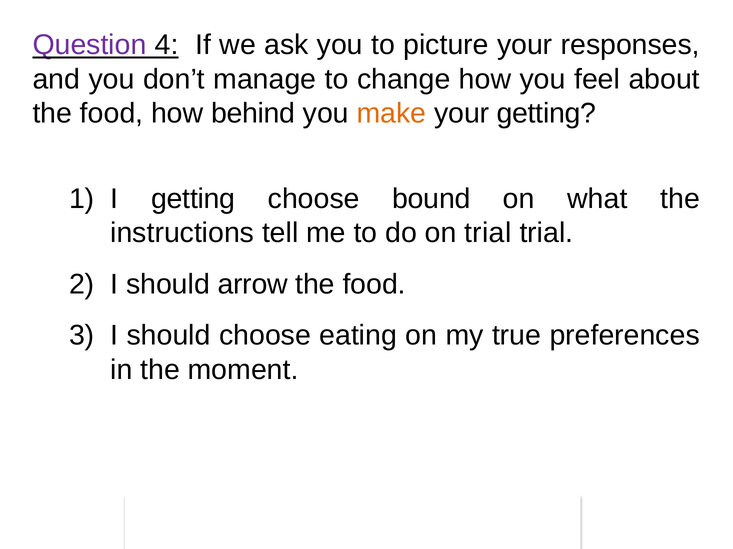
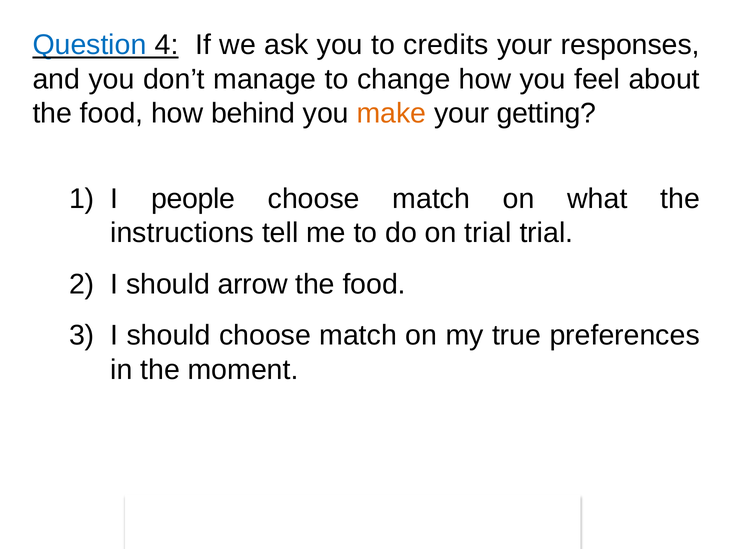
Question colour: purple -> blue
picture: picture -> credits
I getting: getting -> people
bound at (431, 199): bound -> match
should choose eating: eating -> match
